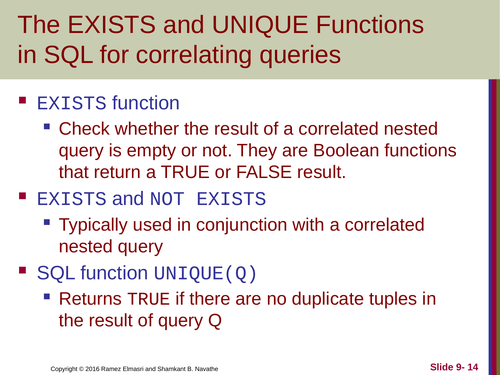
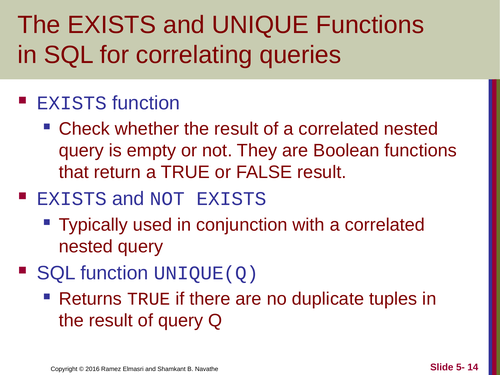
9-: 9- -> 5-
